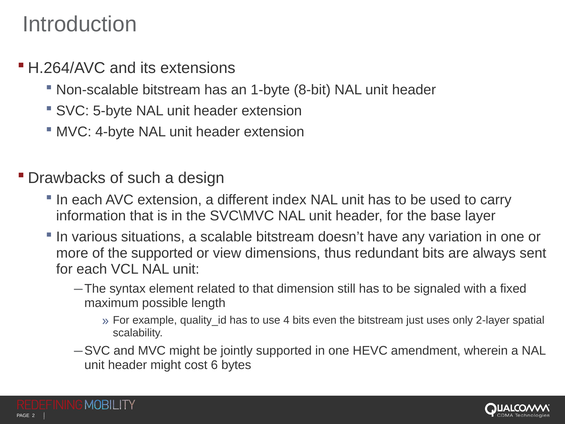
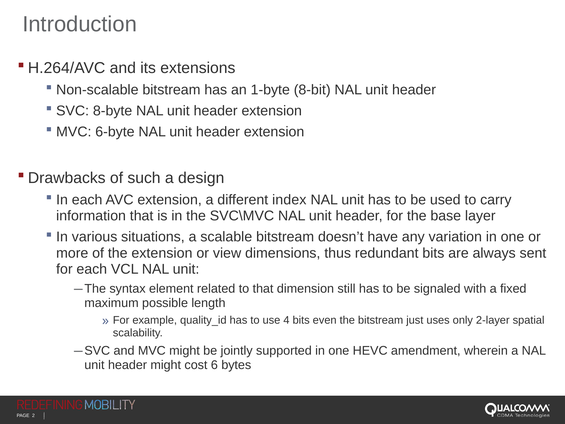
5-byte: 5-byte -> 8-byte
4-byte: 4-byte -> 6-byte
the supported: supported -> extension
